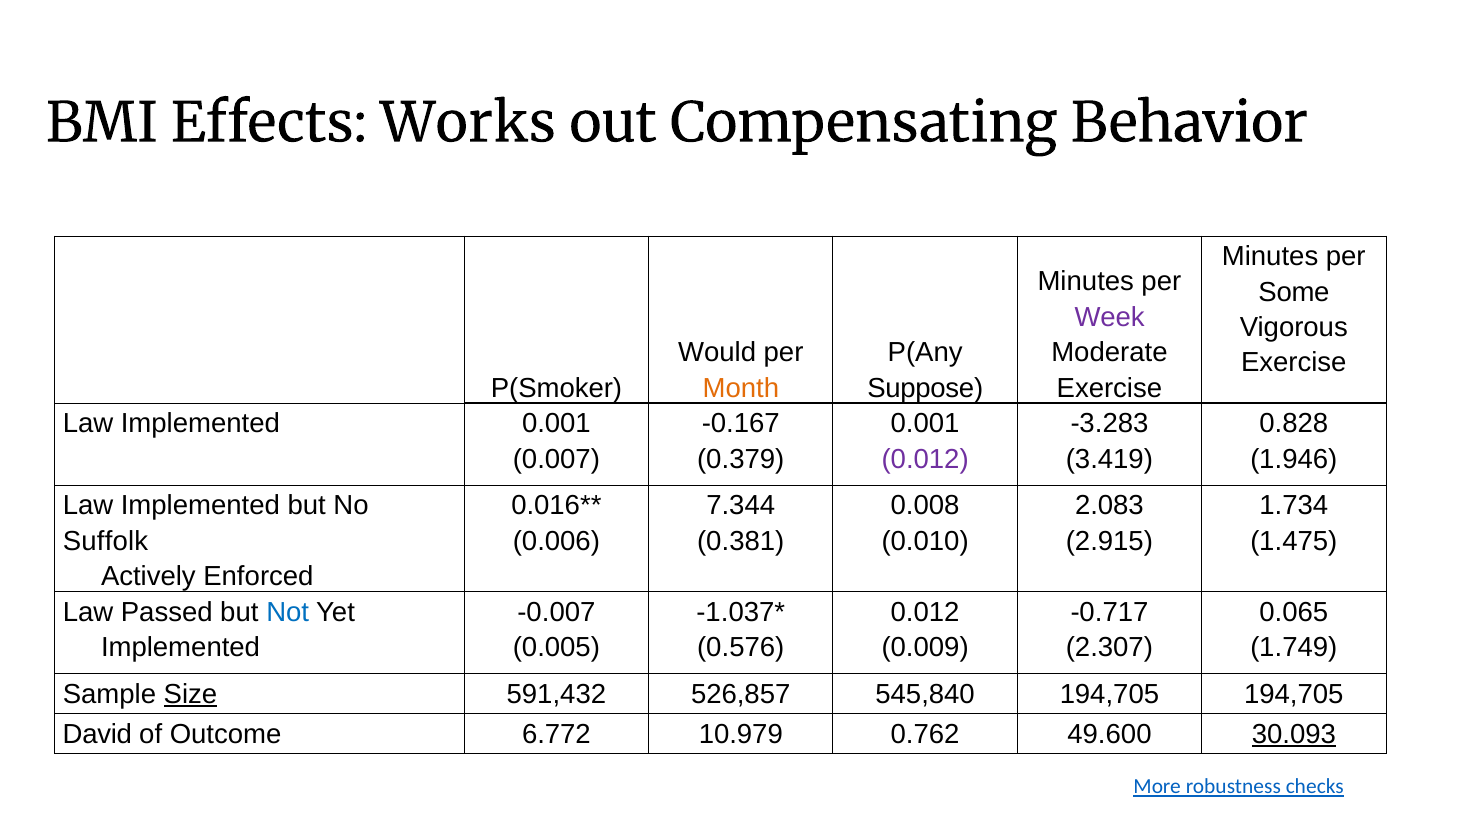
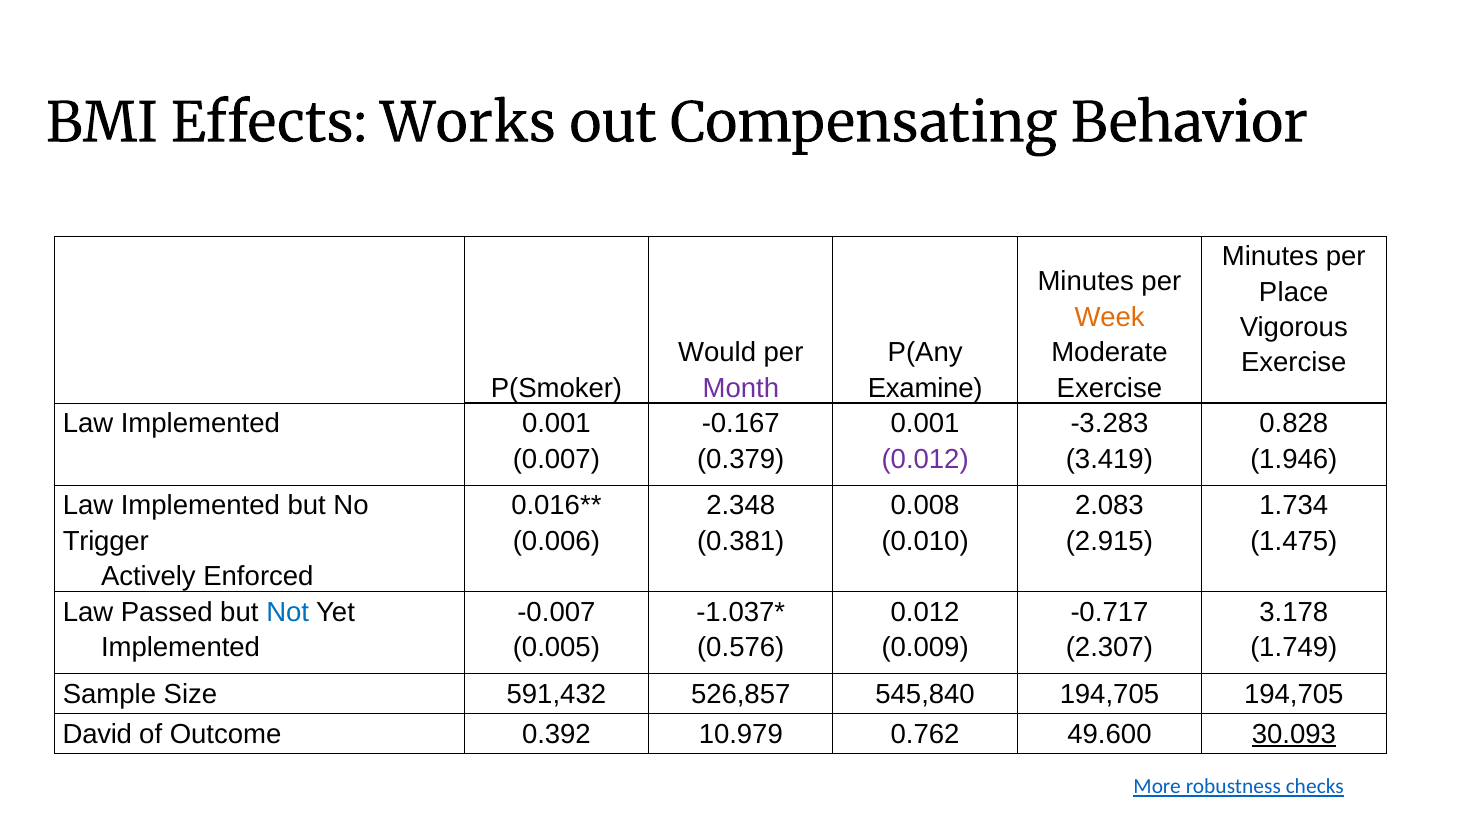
Some: Some -> Place
Week colour: purple -> orange
Month colour: orange -> purple
Suppose: Suppose -> Examine
7.344: 7.344 -> 2.348
Suffolk: Suffolk -> Trigger
0.065: 0.065 -> 3.178
Size underline: present -> none
6.772: 6.772 -> 0.392
